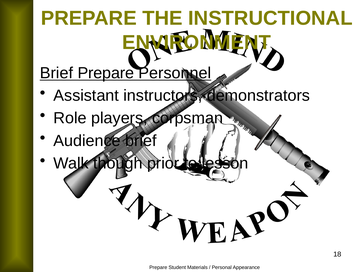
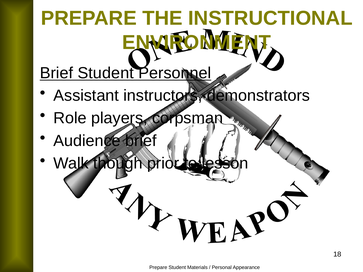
Brief Prepare: Prepare -> Student
